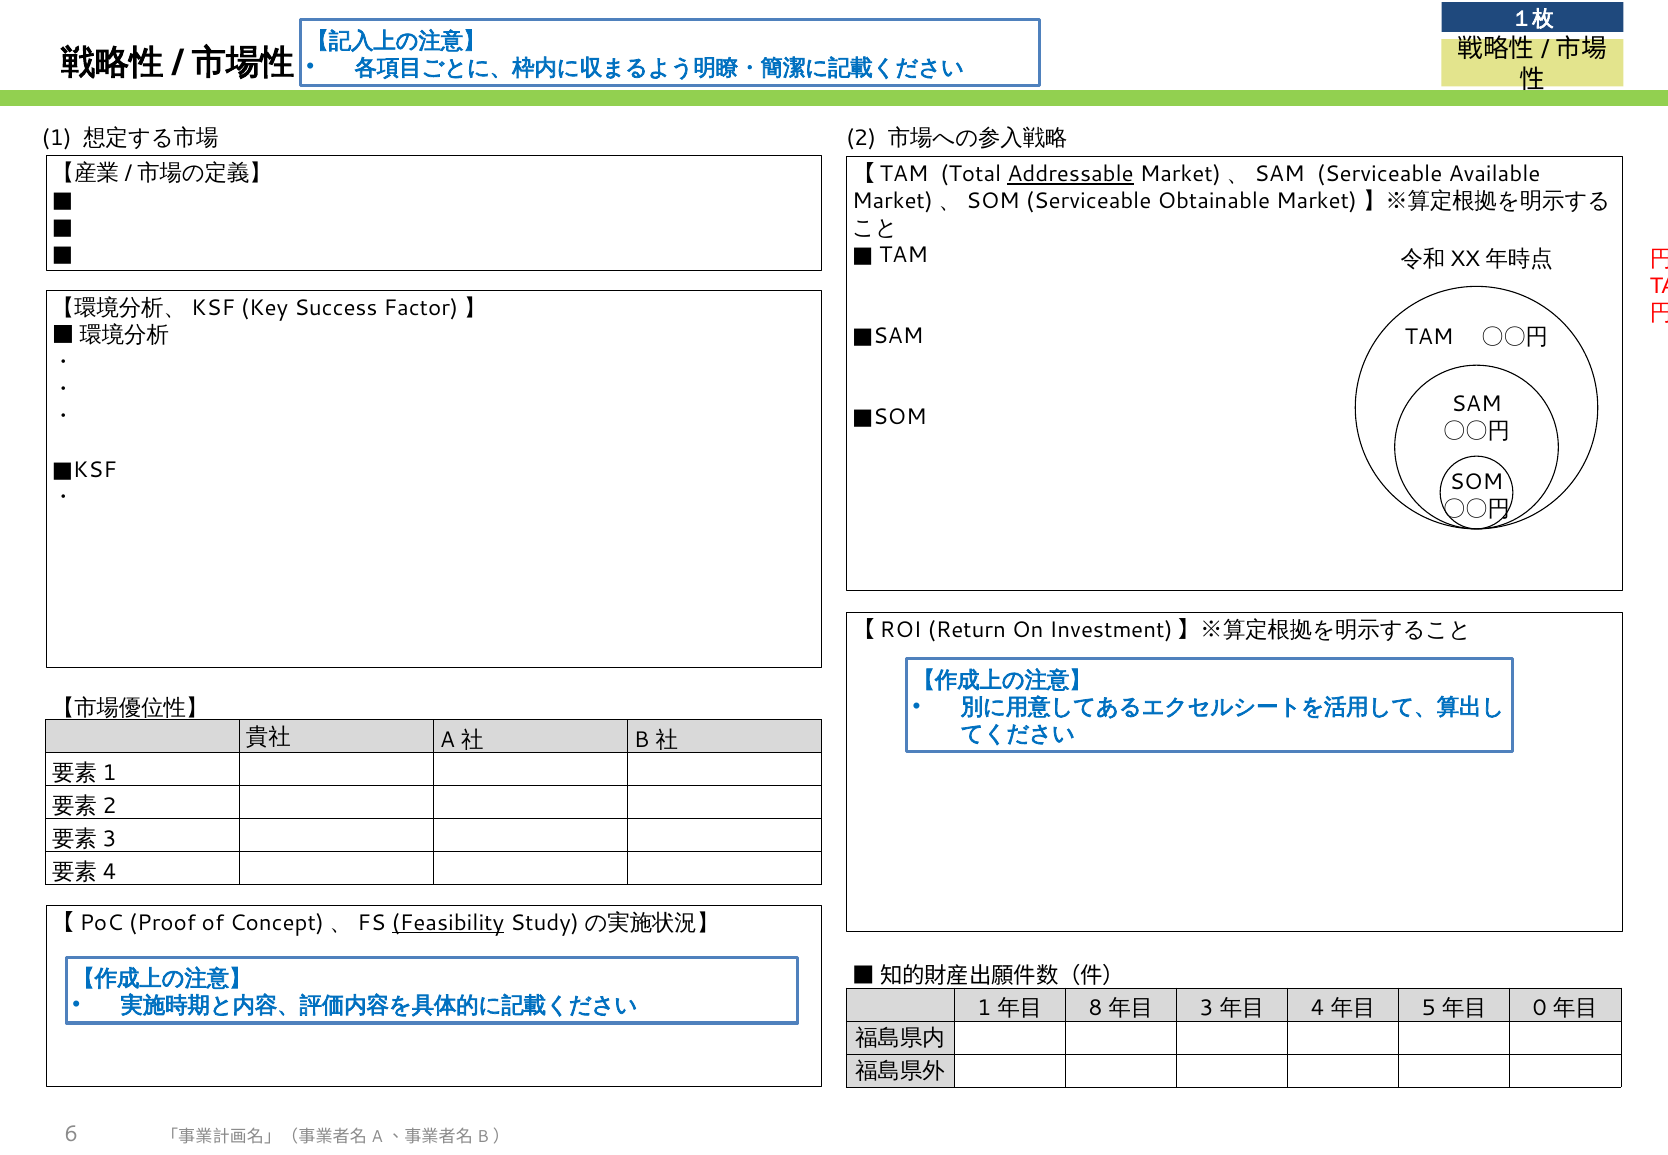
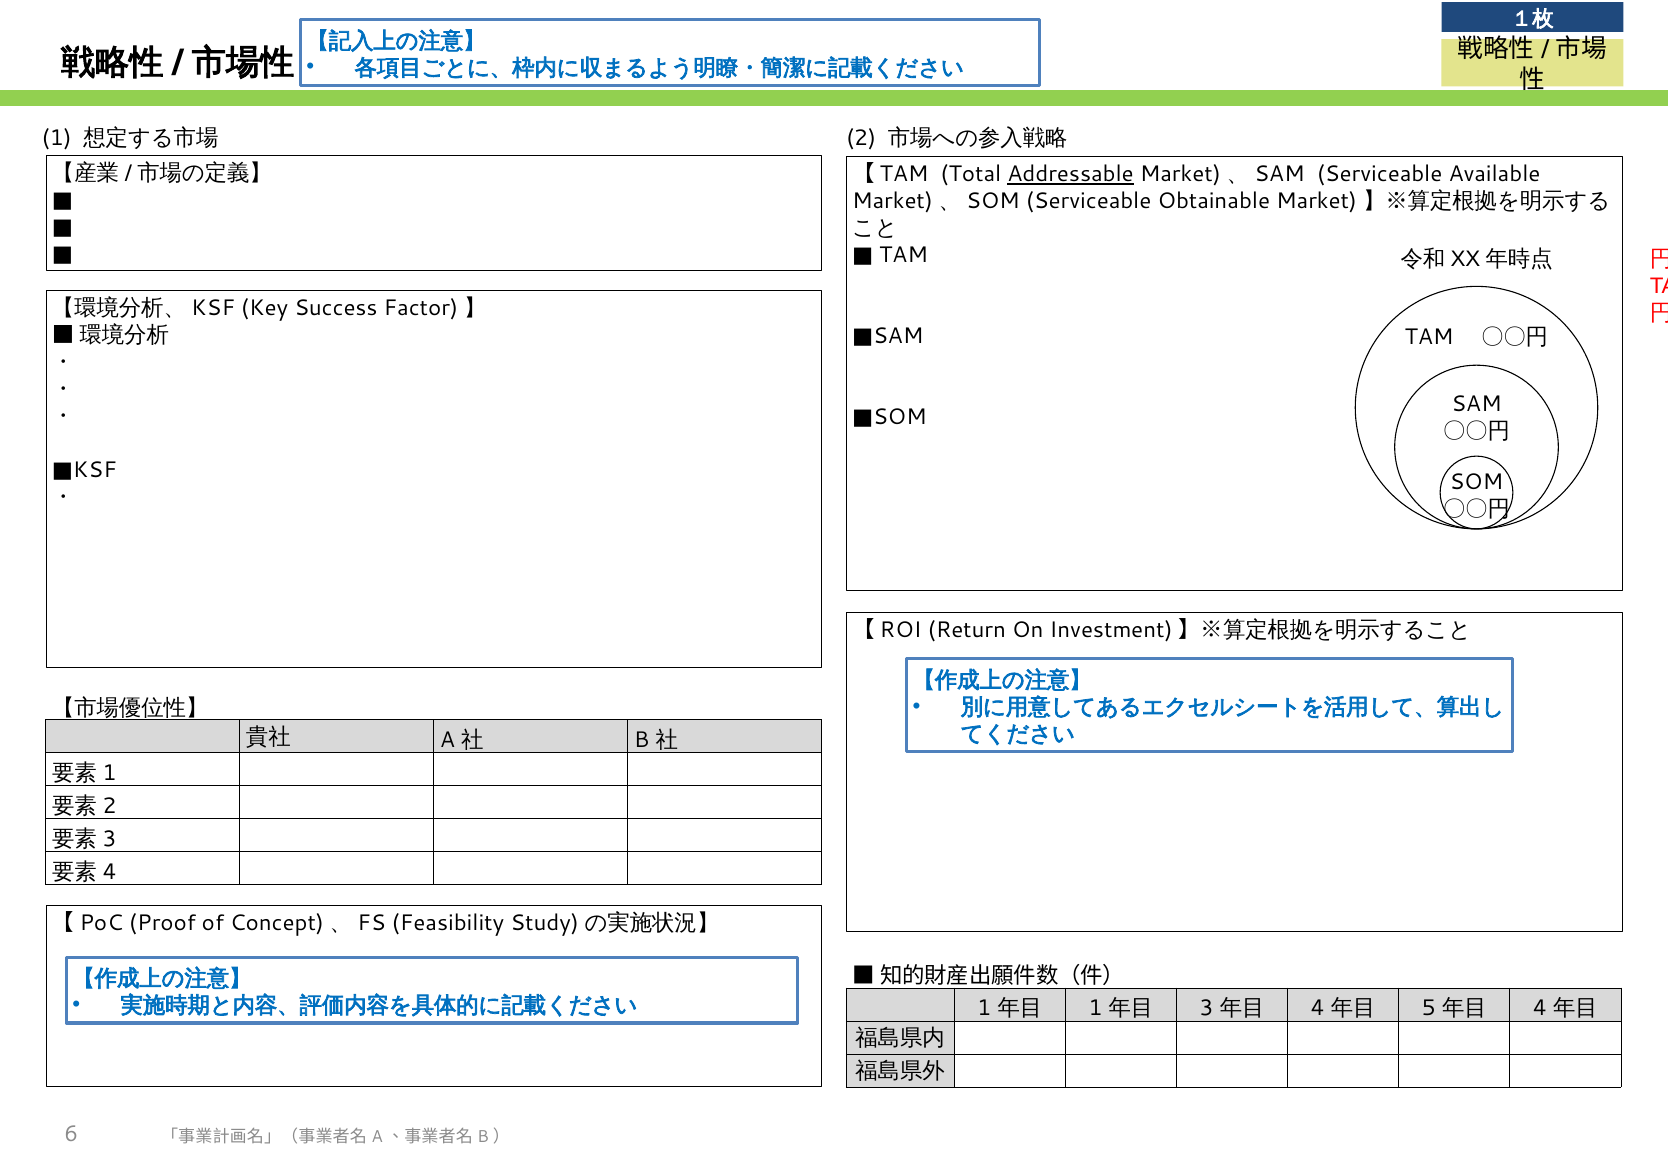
Feasibility underline: present -> none
8 at (1095, 1008): 8 -> 1
0 at (1540, 1008): 0 -> 4
